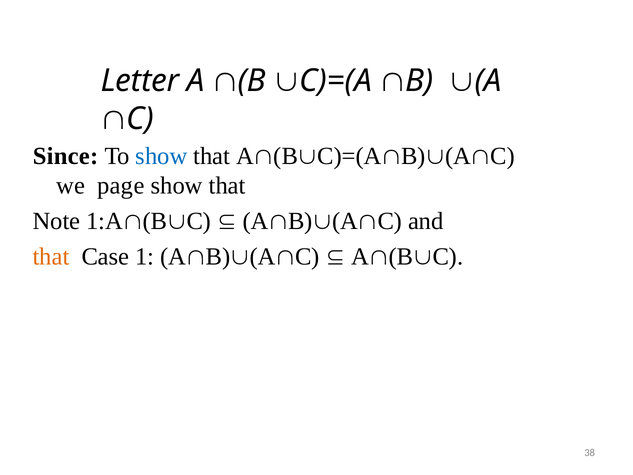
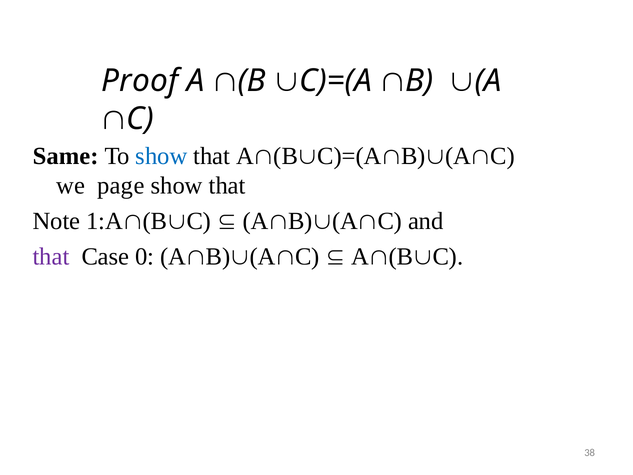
Letter: Letter -> Proof
Since: Since -> Same
that at (51, 256) colour: orange -> purple
1: 1 -> 0
